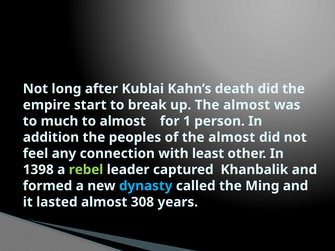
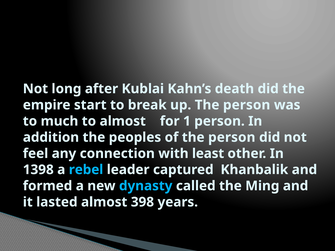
up The almost: almost -> person
of the almost: almost -> person
rebel colour: light green -> light blue
308: 308 -> 398
